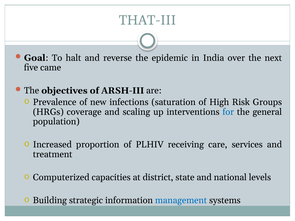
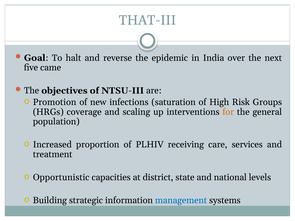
ARSH-III: ARSH-III -> NTSU-III
Prevalence: Prevalence -> Promotion
for colour: blue -> orange
Computerized: Computerized -> Opportunistic
